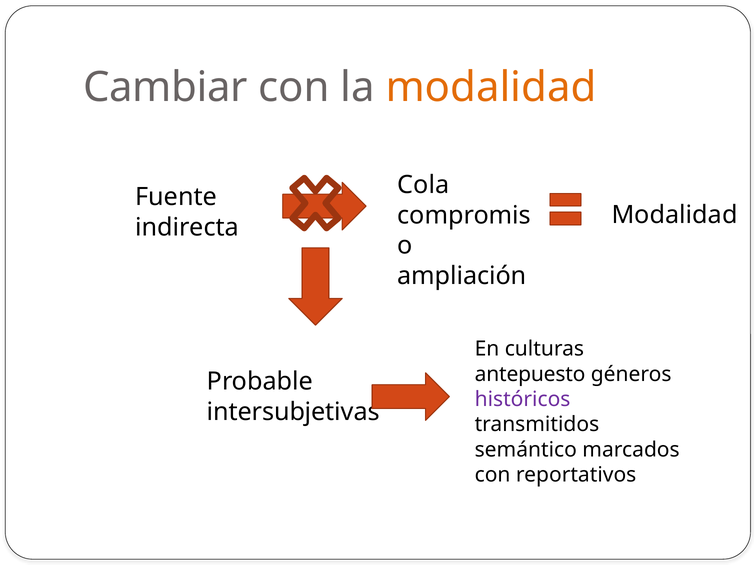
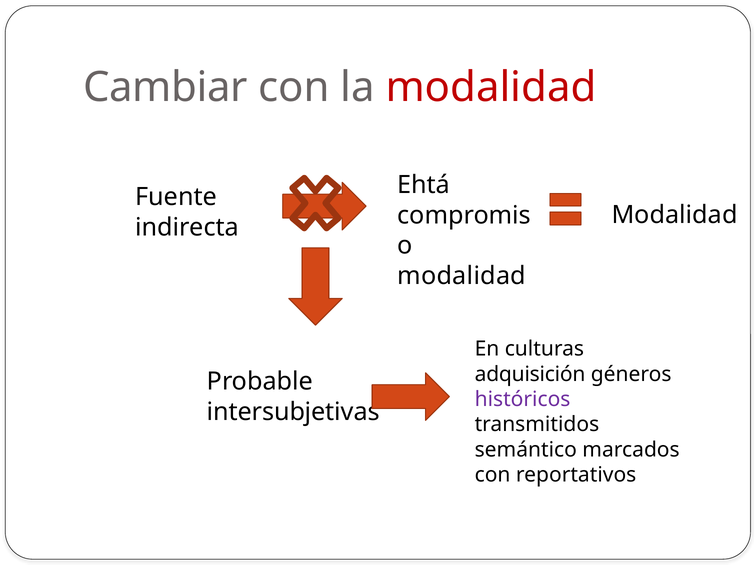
modalidad at (491, 87) colour: orange -> red
Cola: Cola -> Ehtá
ampliación at (462, 276): ampliación -> modalidad
antepuesto: antepuesto -> adquisición
